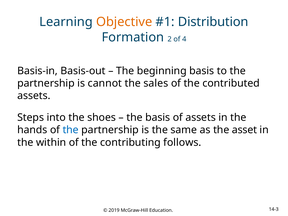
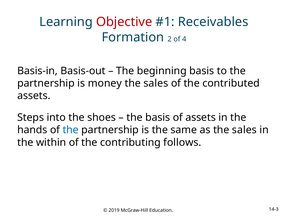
Objective colour: orange -> red
Distribution: Distribution -> Receivables
cannot: cannot -> money
as the asset: asset -> sales
